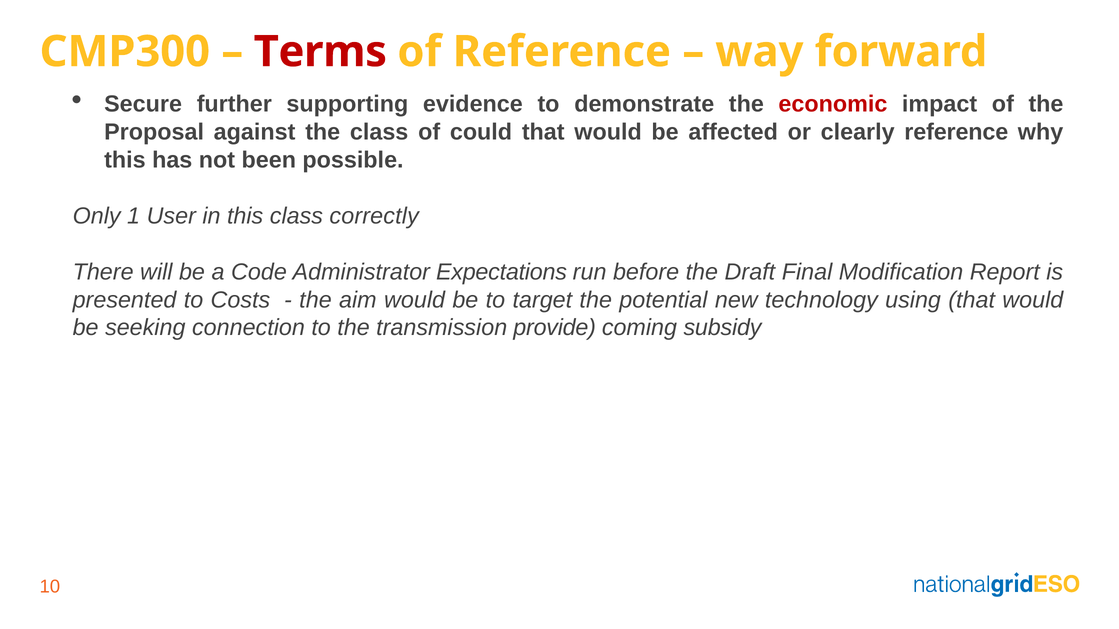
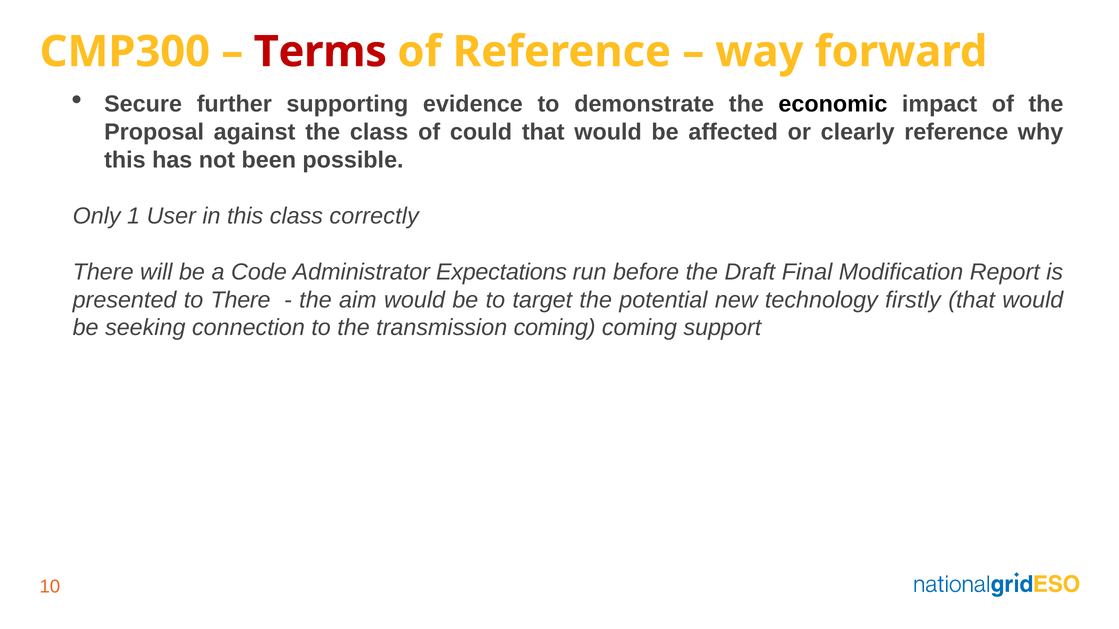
economic colour: red -> black
to Costs: Costs -> There
using: using -> firstly
transmission provide: provide -> coming
subsidy: subsidy -> support
